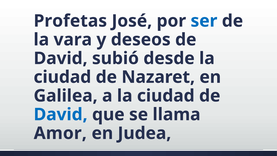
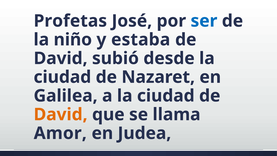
vara: vara -> niño
deseos: deseos -> estaba
David at (61, 114) colour: blue -> orange
